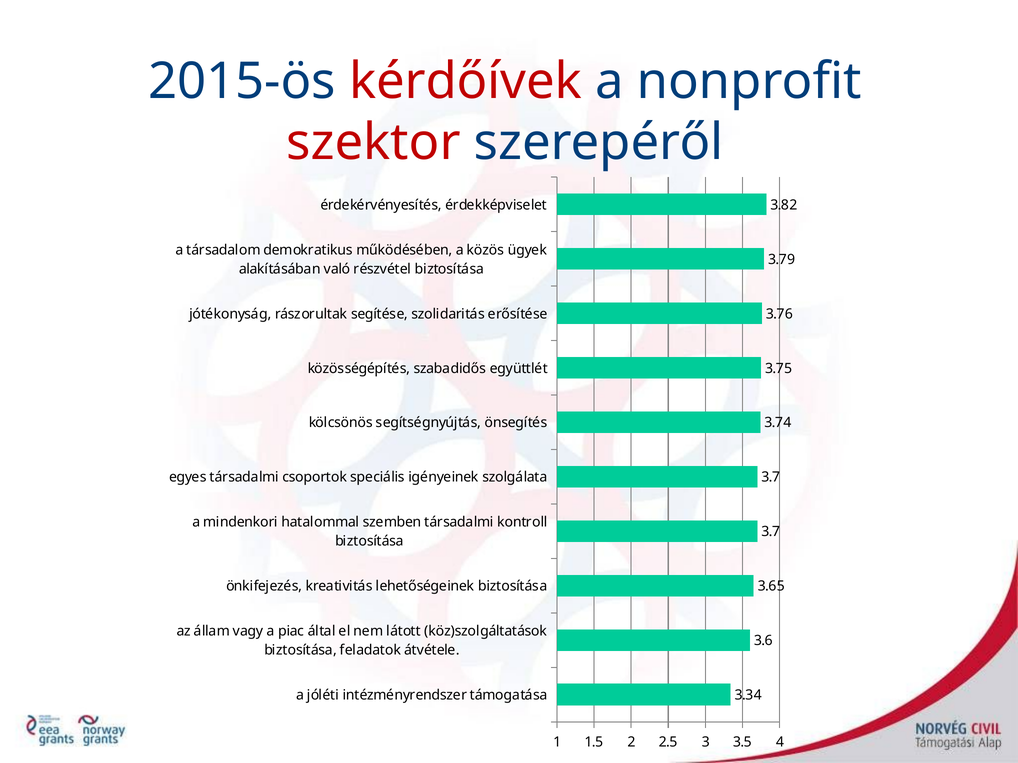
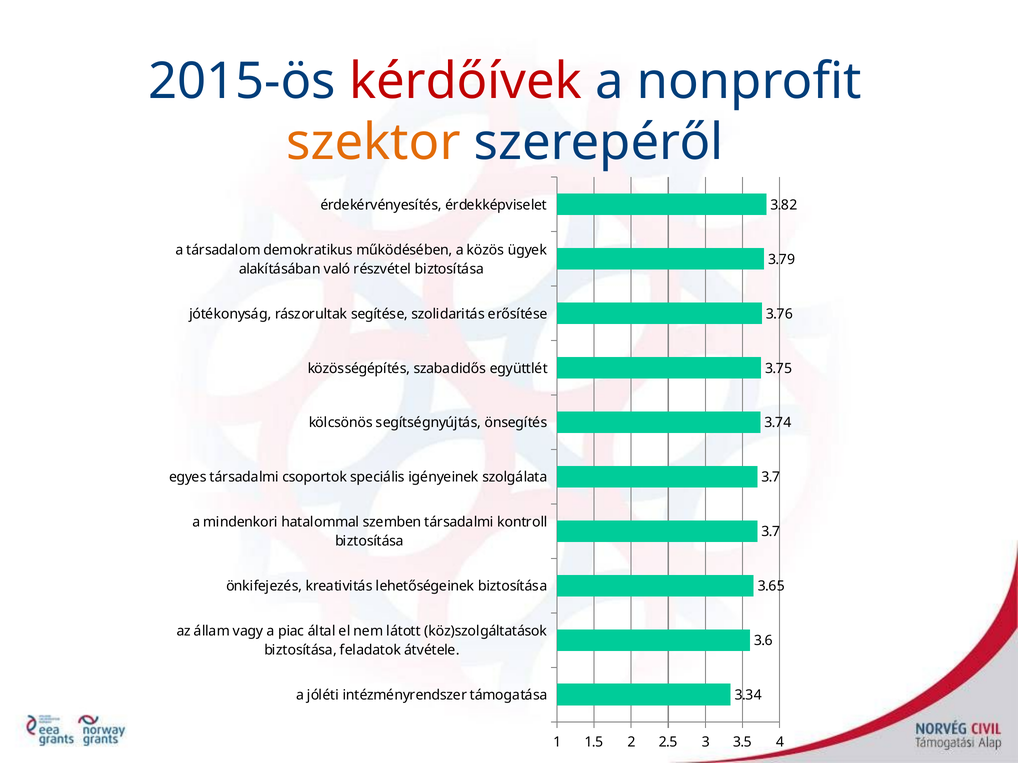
szektor colour: red -> orange
